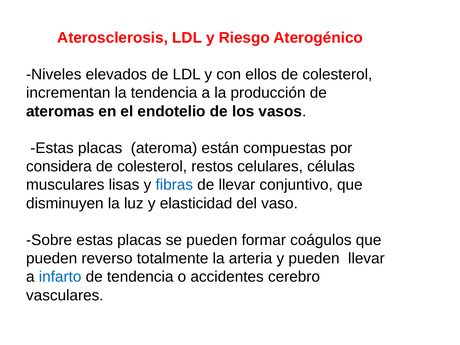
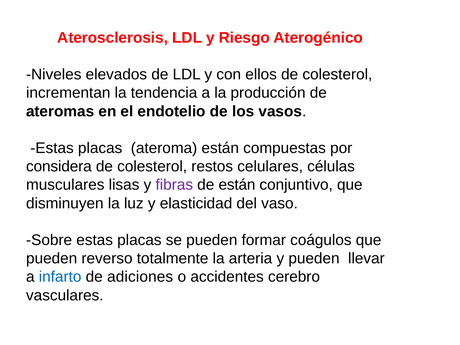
fibras colour: blue -> purple
de llevar: llevar -> están
de tendencia: tendencia -> adiciones
